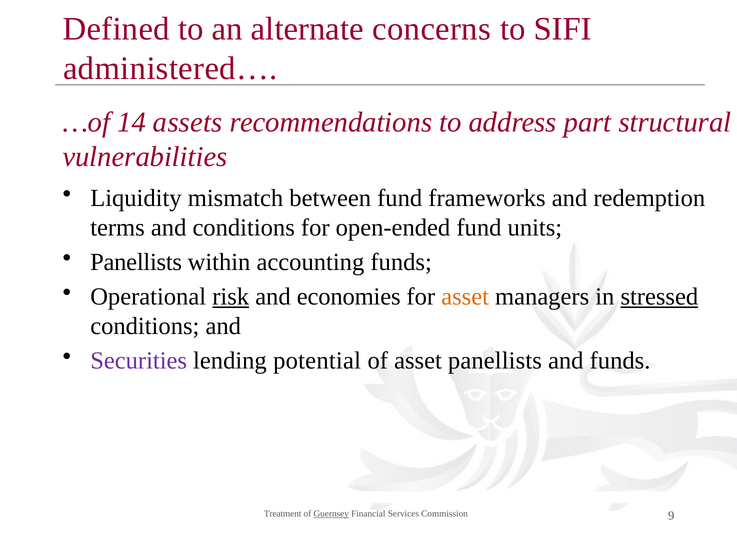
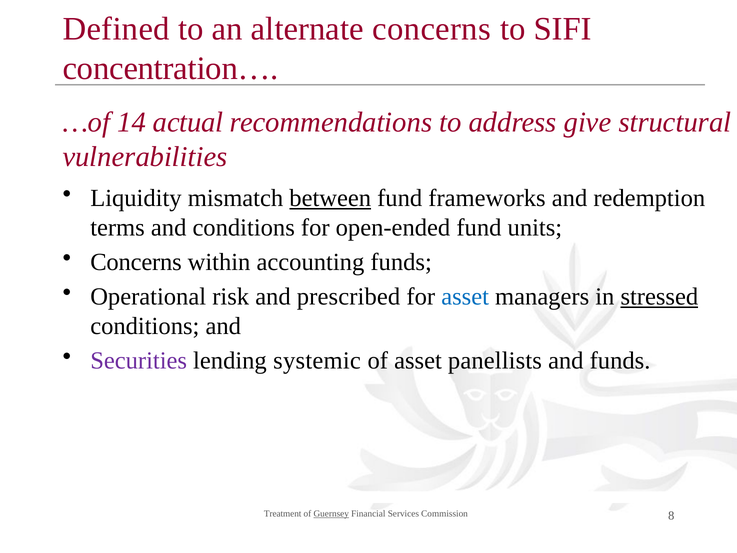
administered…: administered… -> concentration…
assets: assets -> actual
part: part -> give
between underline: none -> present
Panellists at (136, 262): Panellists -> Concerns
risk underline: present -> none
economies: economies -> prescribed
asset at (465, 296) colour: orange -> blue
potential: potential -> systemic
9: 9 -> 8
